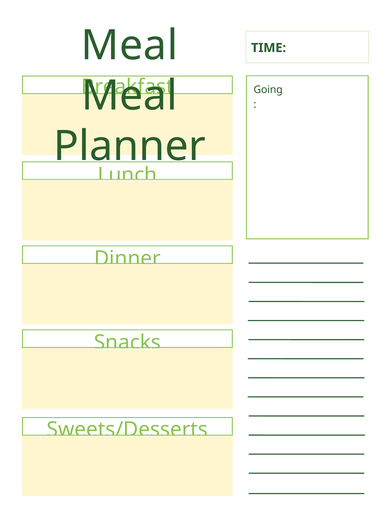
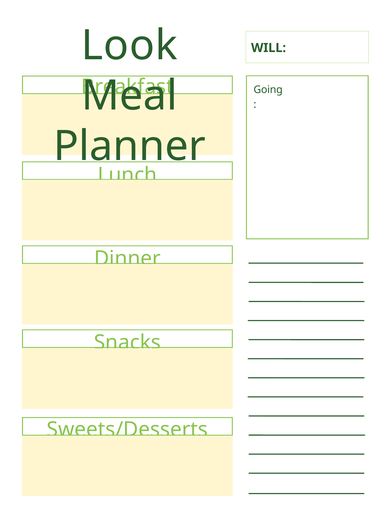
Meal at (129, 45): Meal -> Look
TIME: TIME -> WILL
